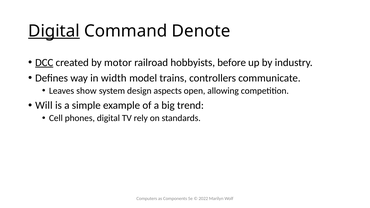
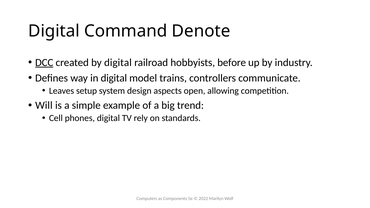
Digital at (54, 31) underline: present -> none
by motor: motor -> digital
in width: width -> digital
show: show -> setup
